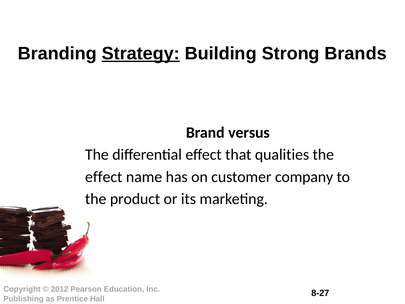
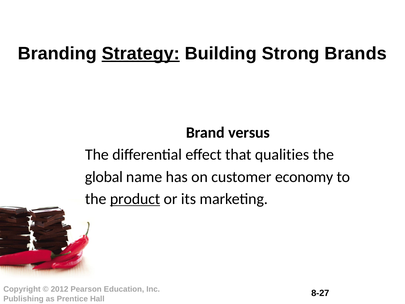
effect at (104, 177): effect -> global
company: company -> economy
product underline: none -> present
